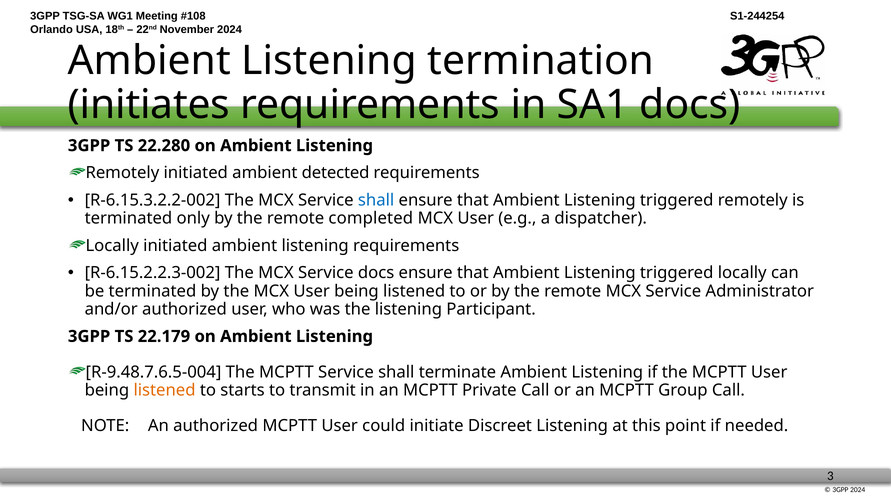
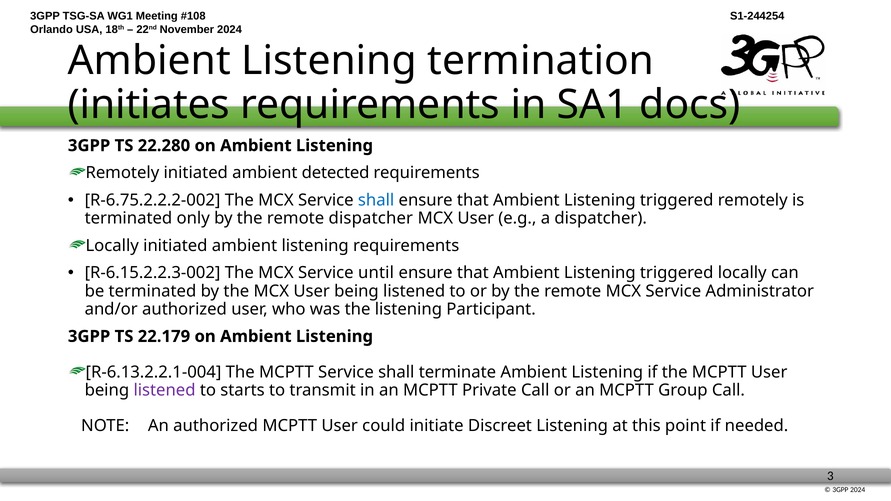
R-6.15.3.2.2-002: R-6.15.3.2.2-002 -> R-6.75.2.2.2-002
remote completed: completed -> dispatcher
Service docs: docs -> until
R-9.48.7.6.5-004: R-9.48.7.6.5-004 -> R-6.13.2.2.1-004
listened at (165, 390) colour: orange -> purple
